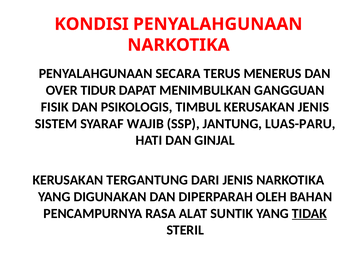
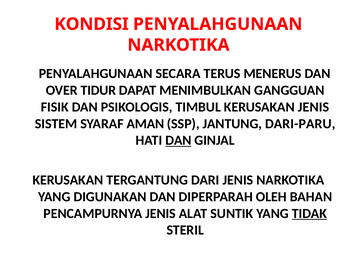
WAJIB: WAJIB -> AMAN
LUAS-PARU: LUAS-PARU -> DARI-PARU
DAN at (178, 140) underline: none -> present
PENCAMPURNYA RASA: RASA -> JENIS
